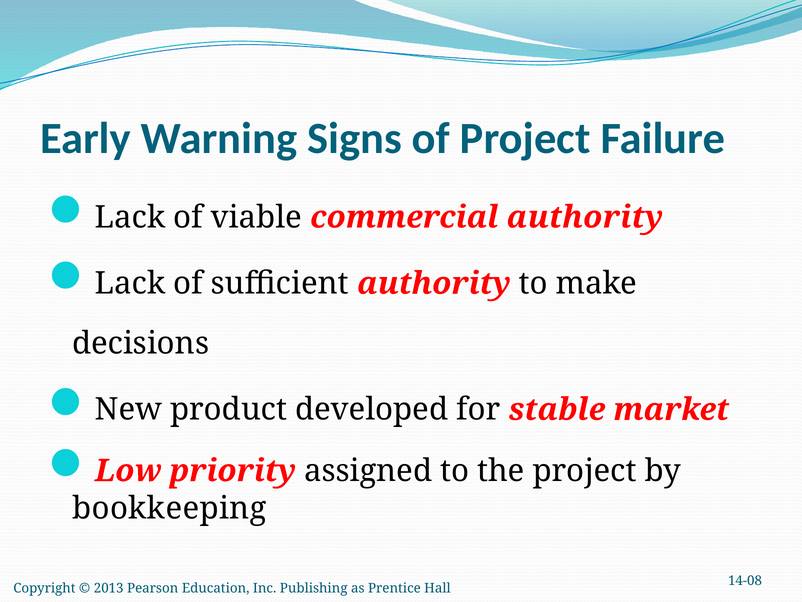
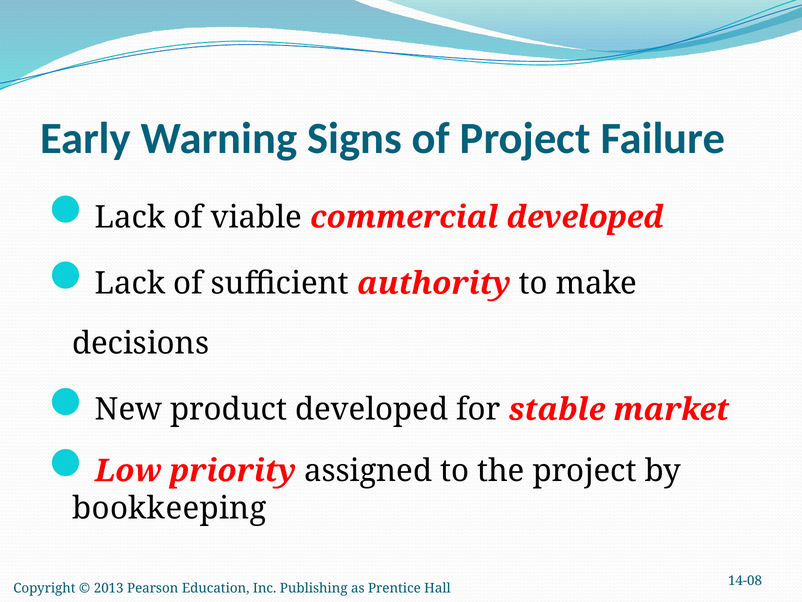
commercial authority: authority -> developed
